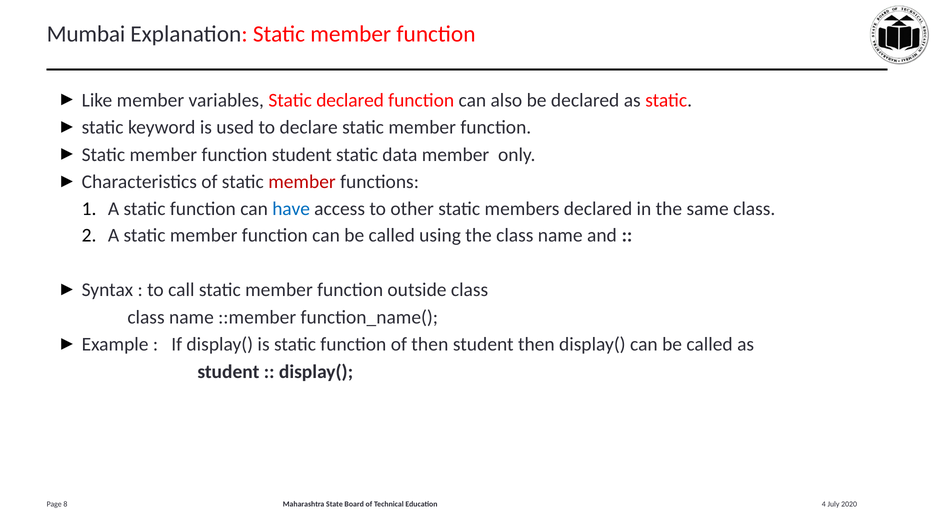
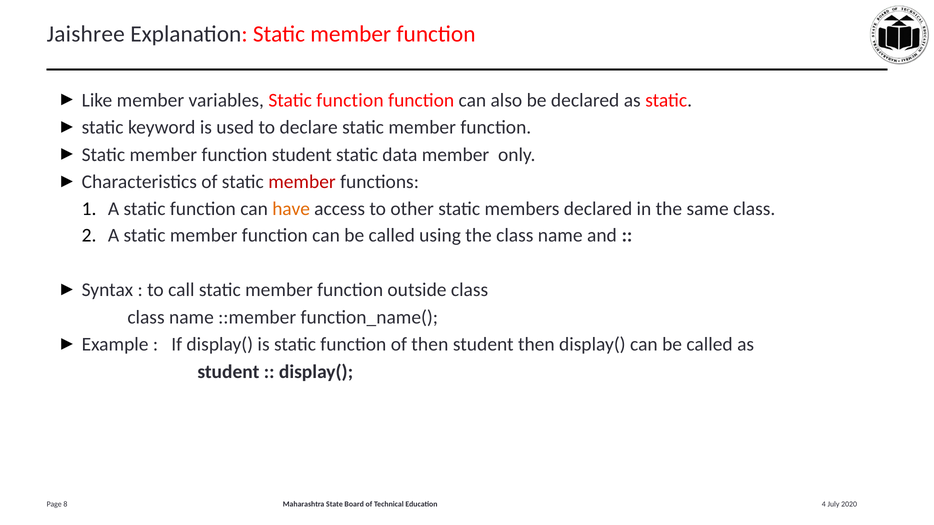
Mumbai: Mumbai -> Jaishree
variables Static declared: declared -> function
have colour: blue -> orange
